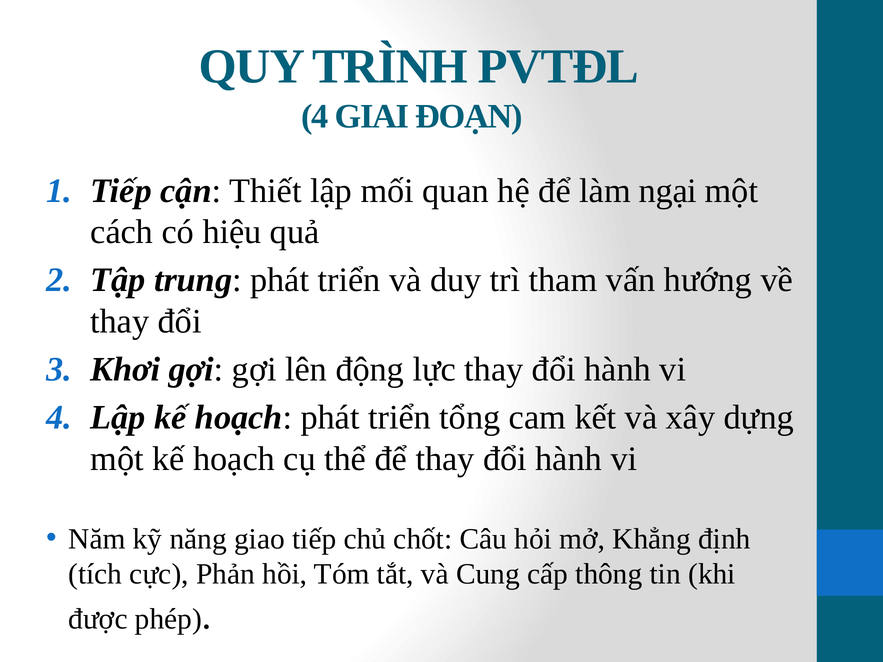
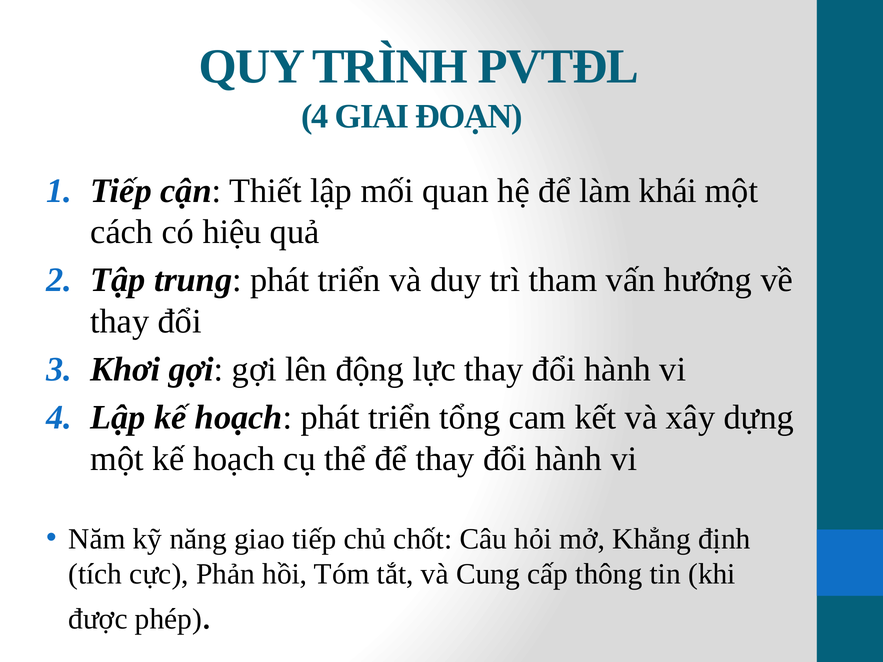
ngại: ngại -> khái
